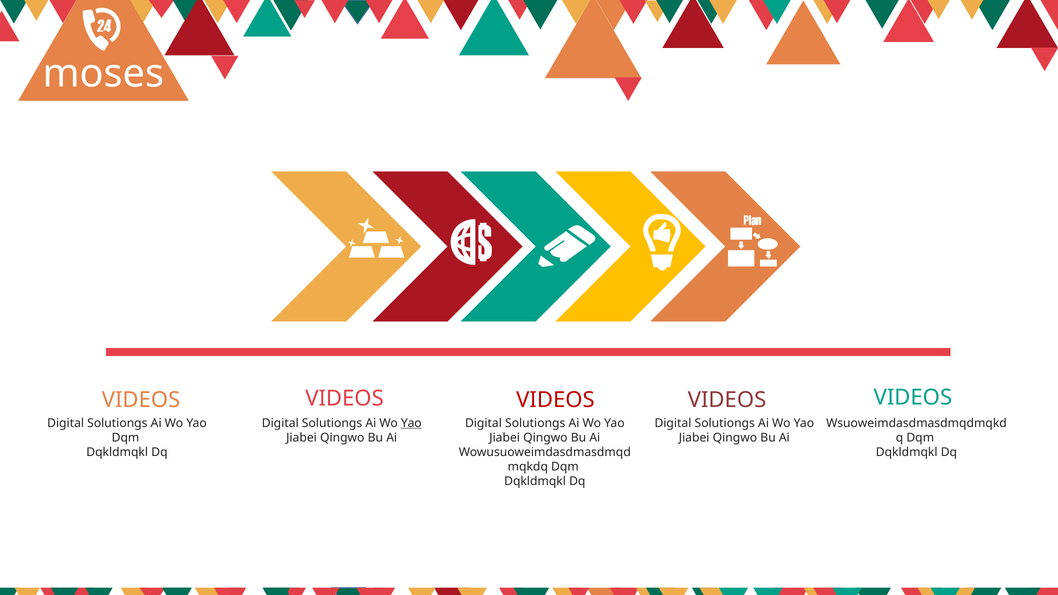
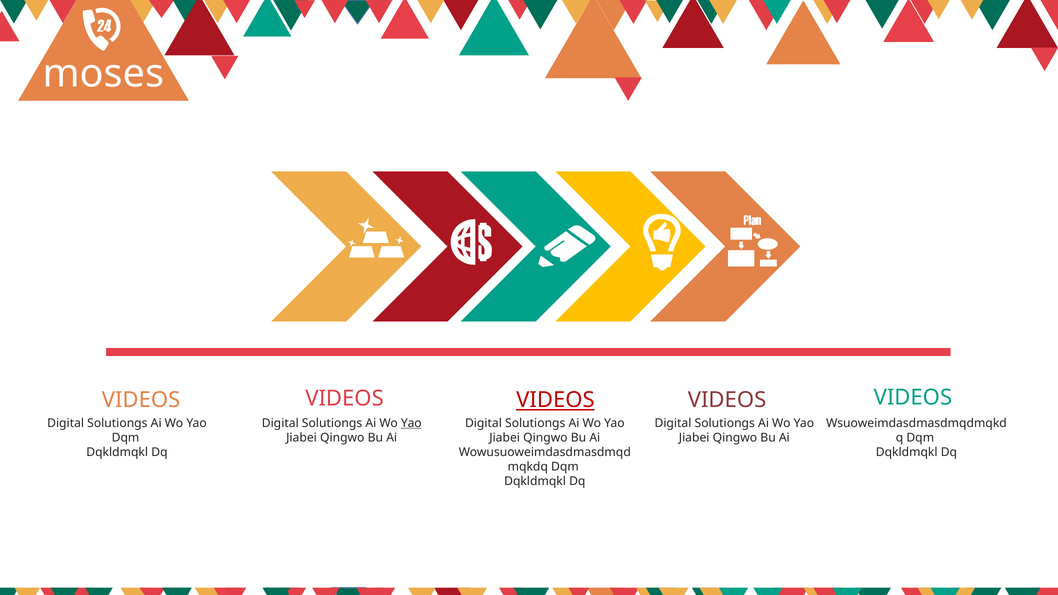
VIDEOS at (555, 400) underline: none -> present
